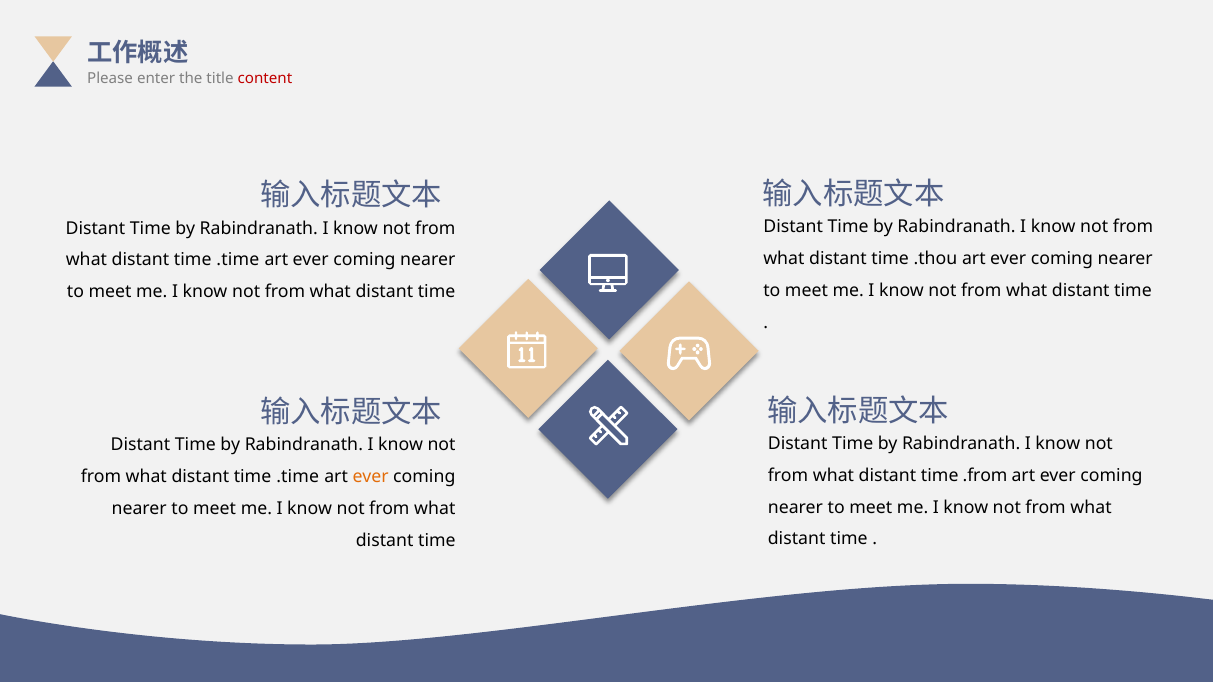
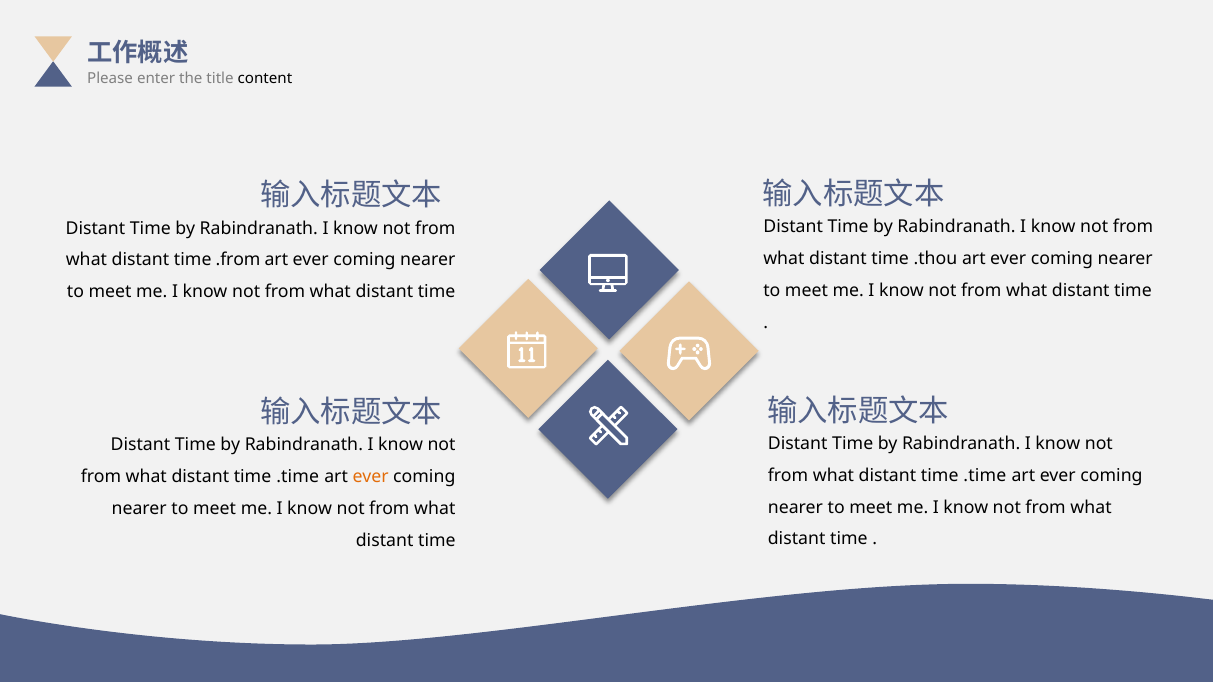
content colour: red -> black
.time at (238, 260): .time -> .from
.from at (985, 476): .from -> .time
